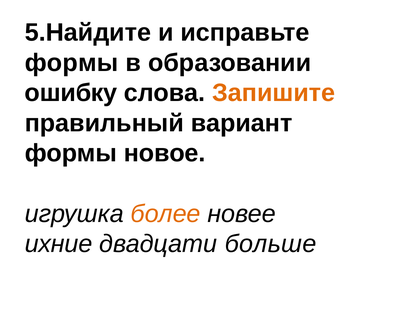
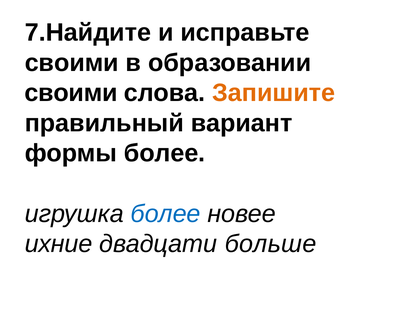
5.Найдите: 5.Найдите -> 7.Найдите
формы at (72, 63): формы -> своими
ошибку at (71, 93): ошибку -> своими
формы новое: новое -> более
более at (166, 214) colour: orange -> blue
